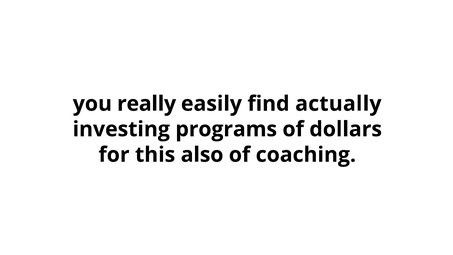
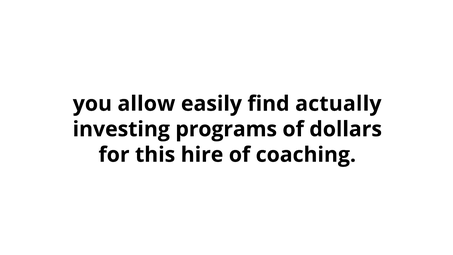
really: really -> allow
also: also -> hire
